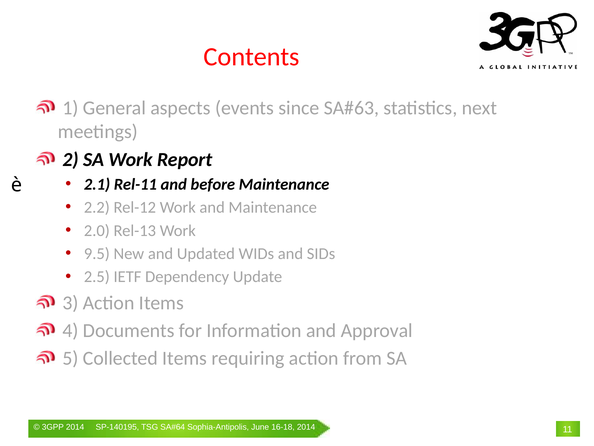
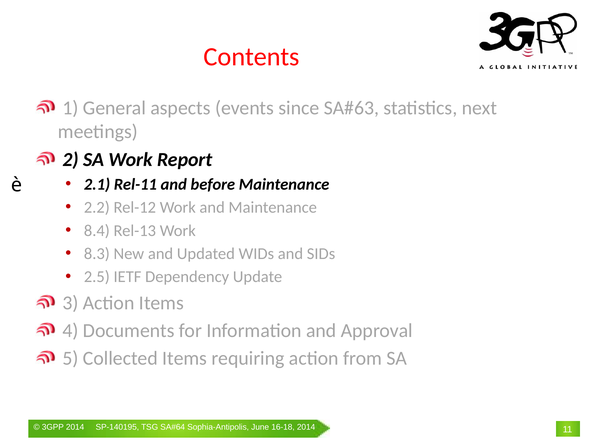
2.0: 2.0 -> 8.4
9.5: 9.5 -> 8.3
